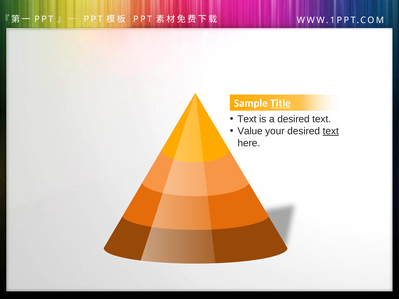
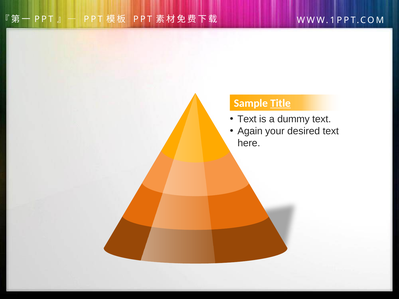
a desired: desired -> dummy
Value: Value -> Again
text at (331, 131) underline: present -> none
